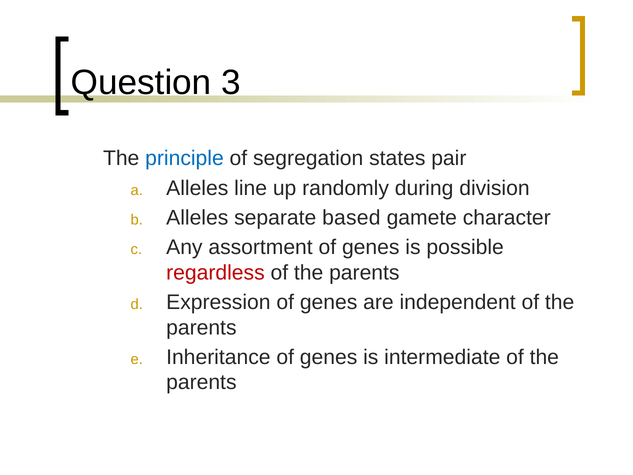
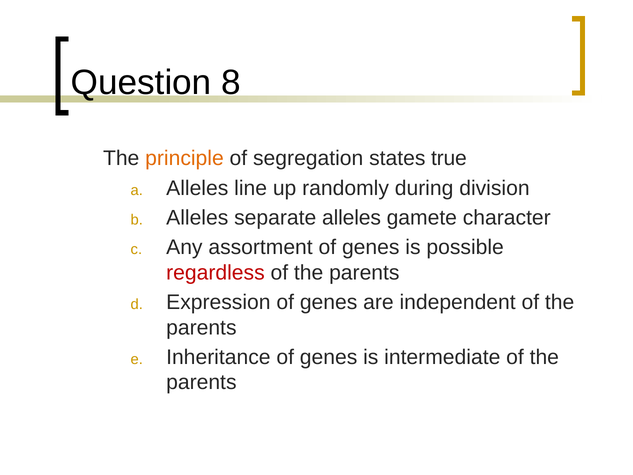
3: 3 -> 8
principle colour: blue -> orange
pair: pair -> true
separate based: based -> alleles
